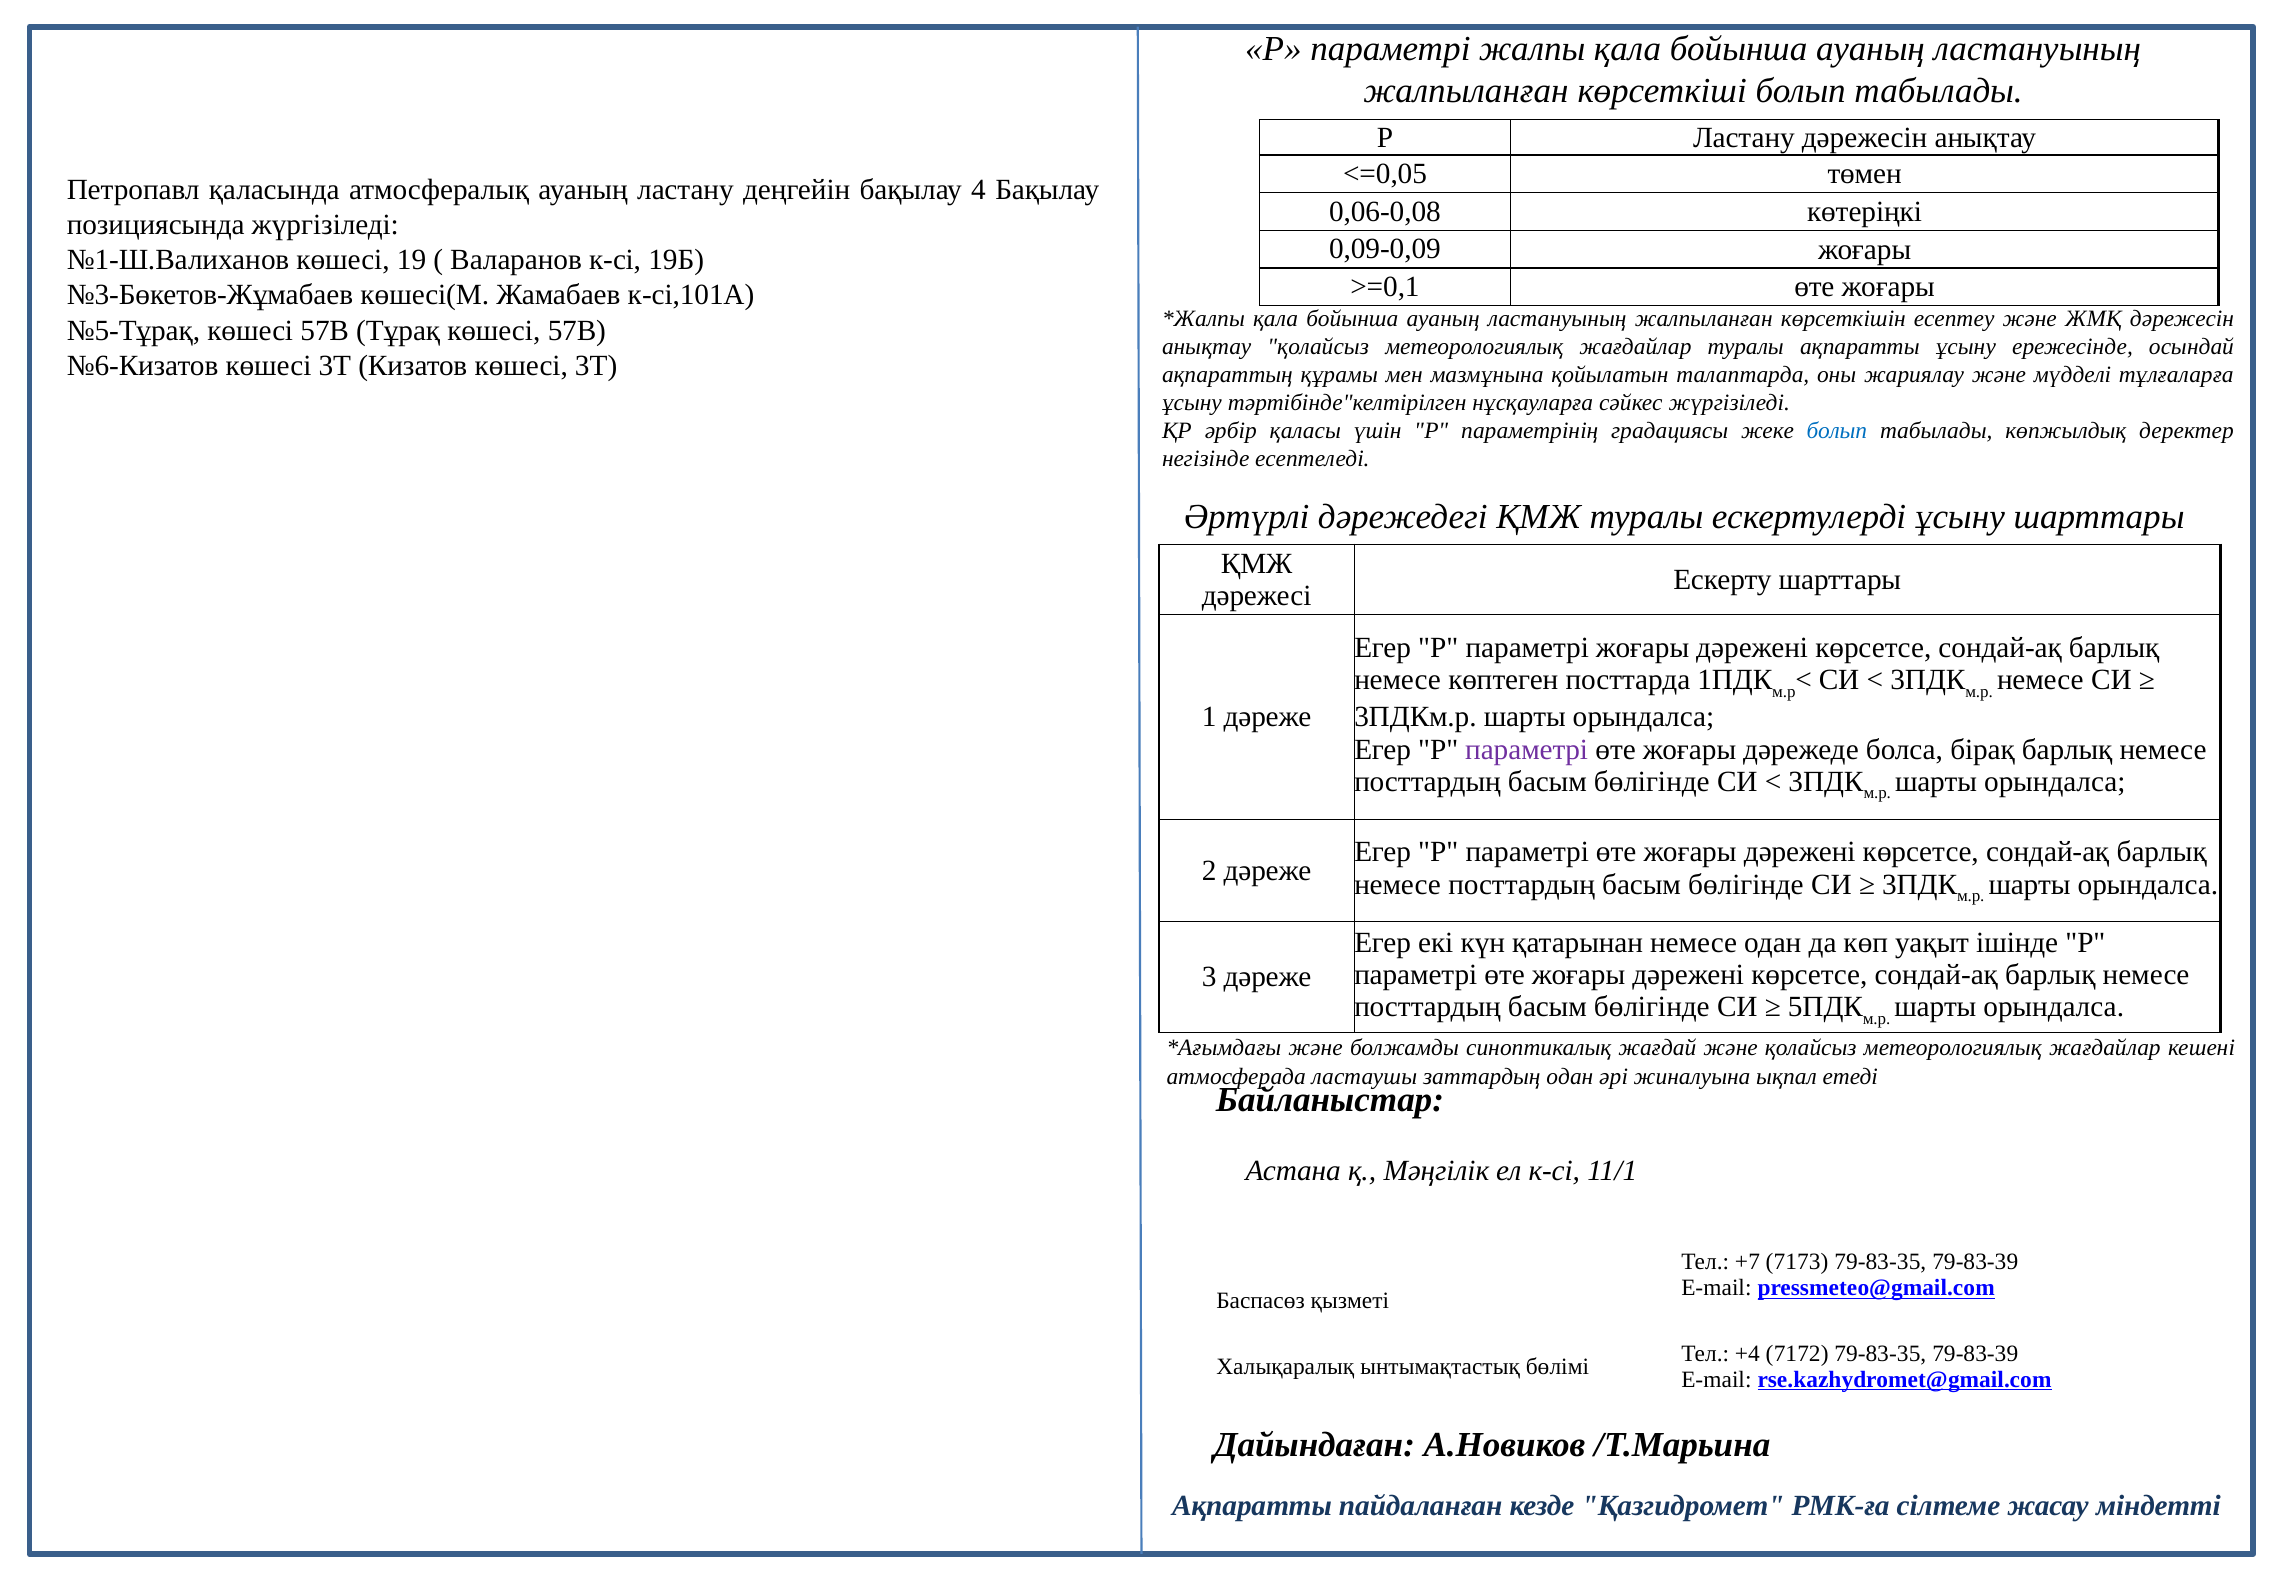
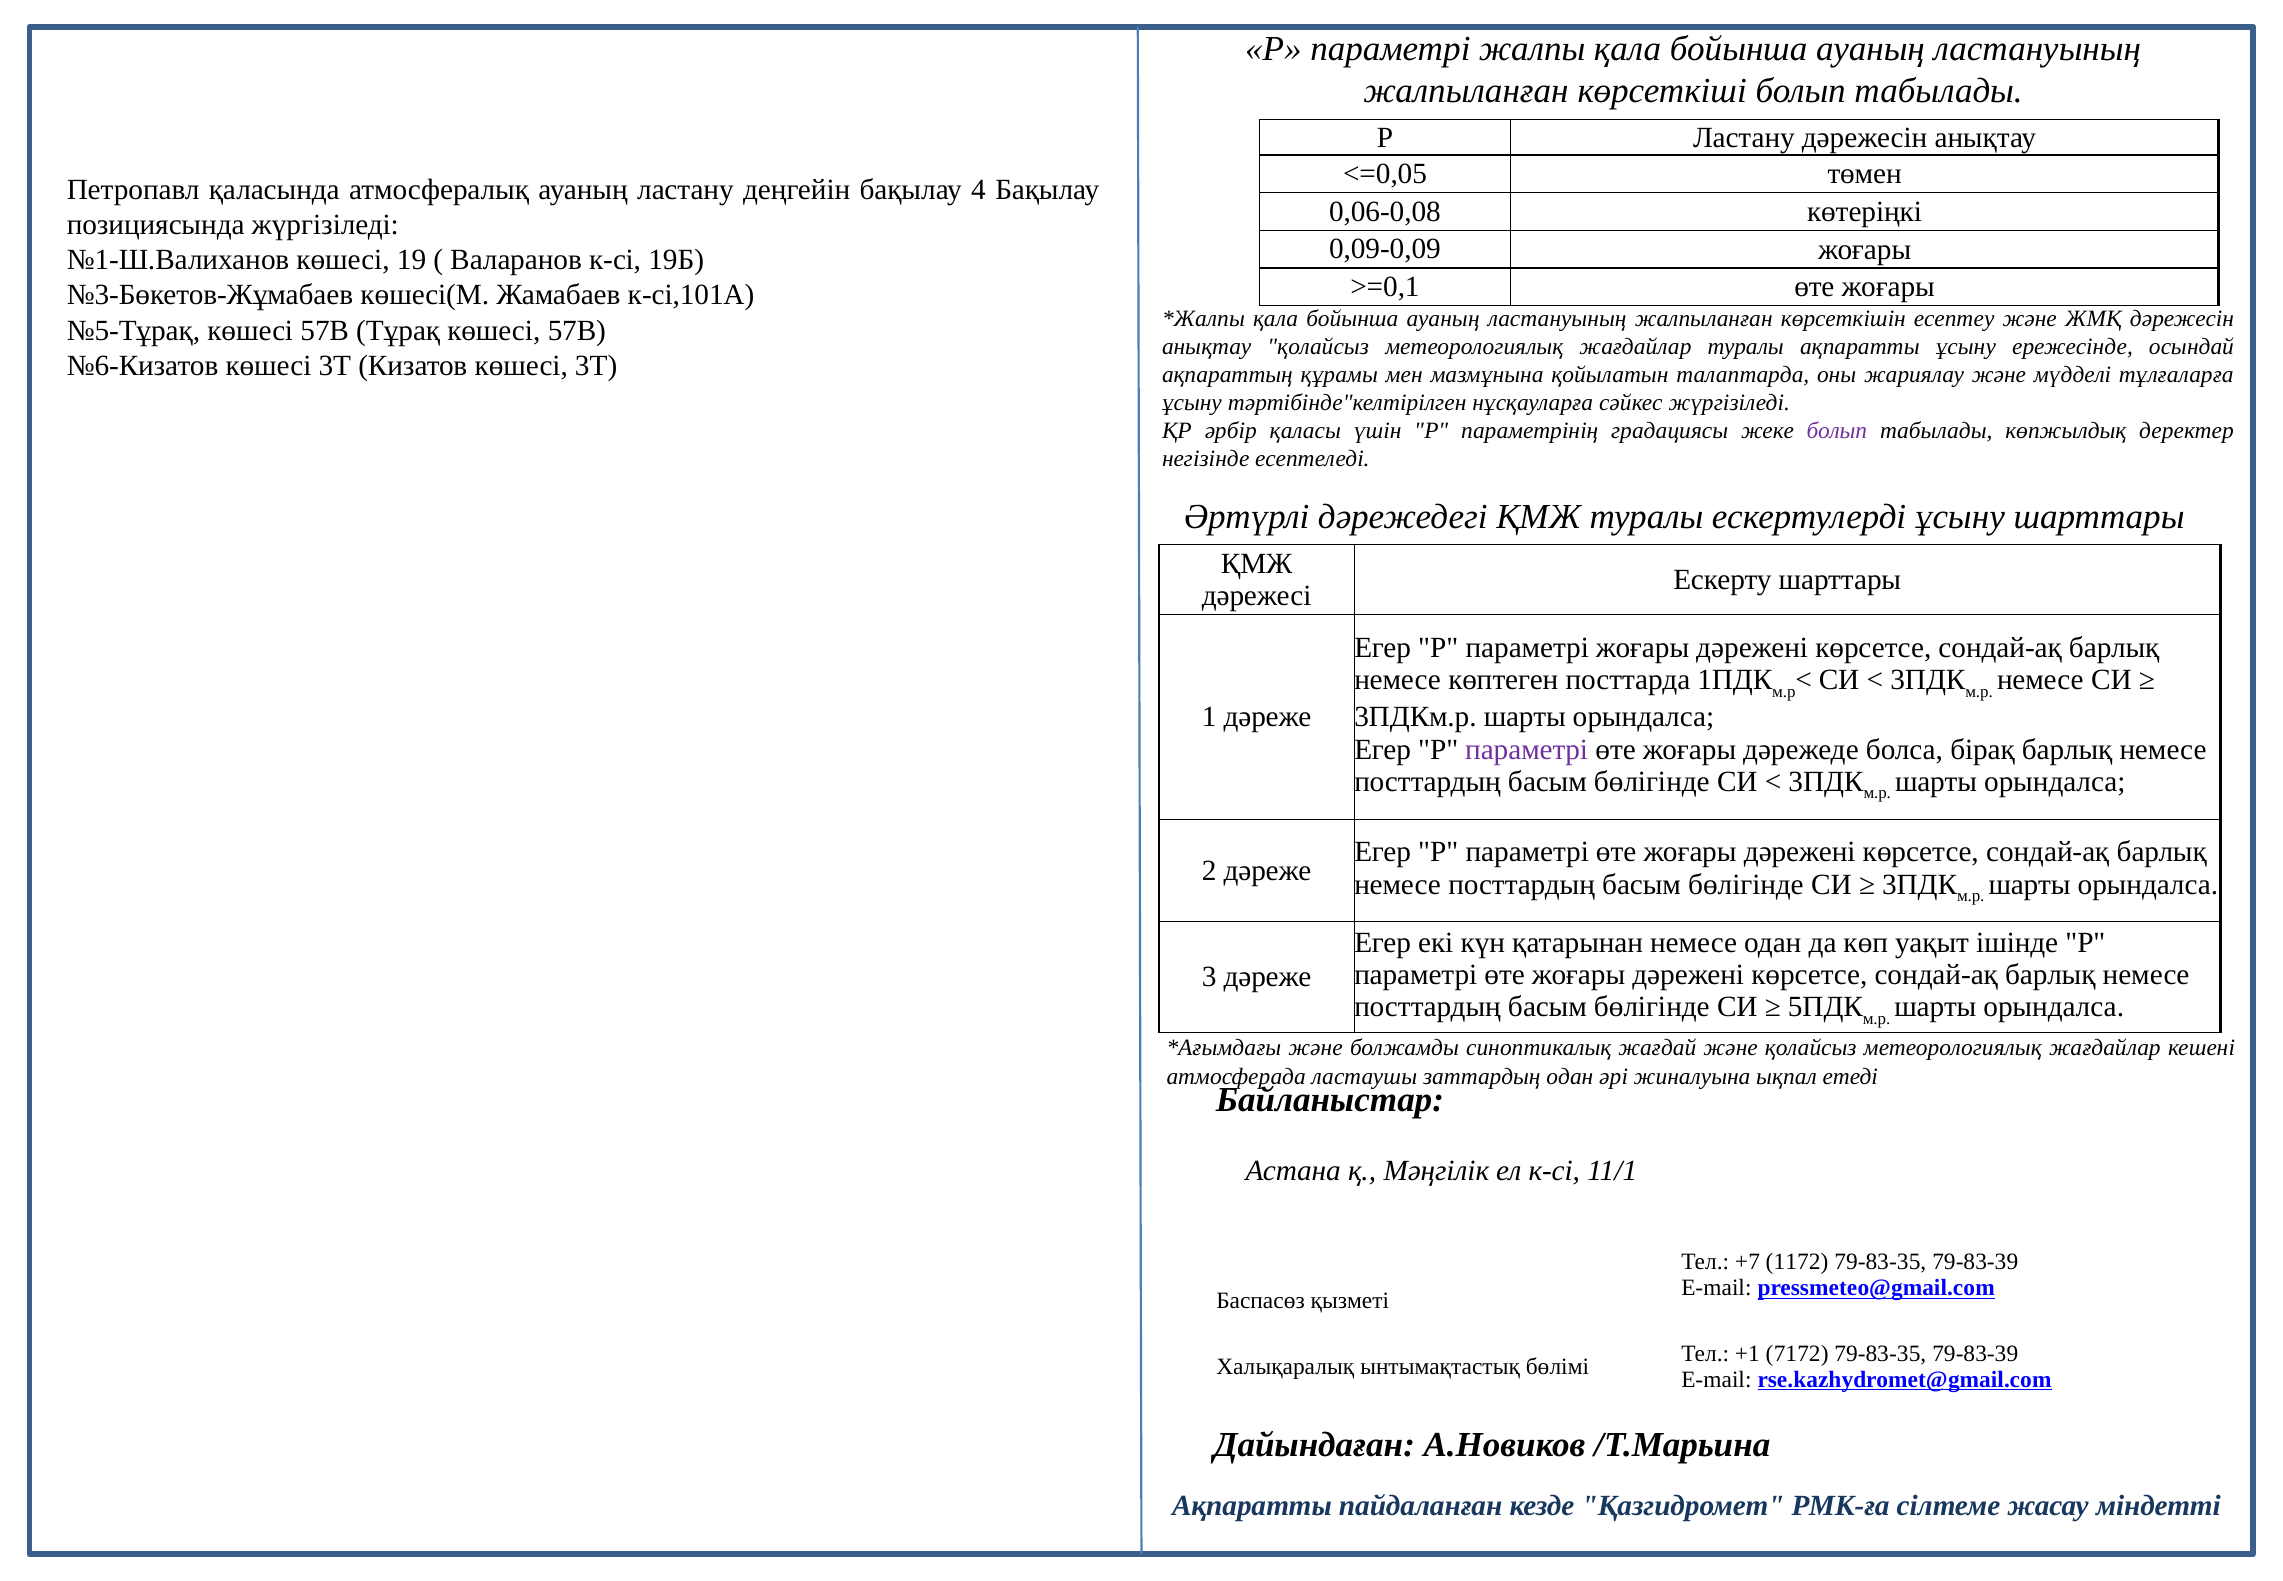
болып at (1837, 431) colour: blue -> purple
7173: 7173 -> 1172
+4: +4 -> +1
